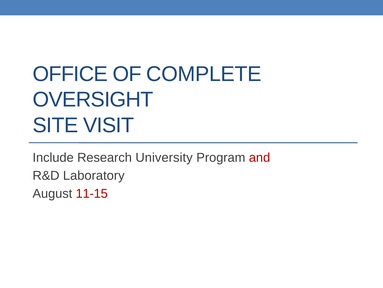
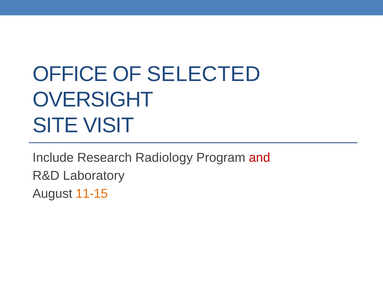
COMPLETE: COMPLETE -> SELECTED
University: University -> Radiology
11-15 colour: red -> orange
